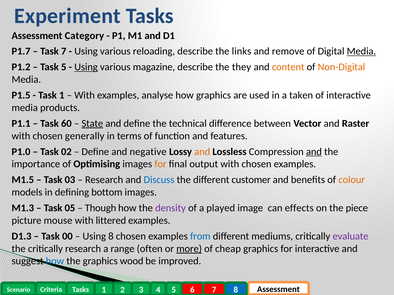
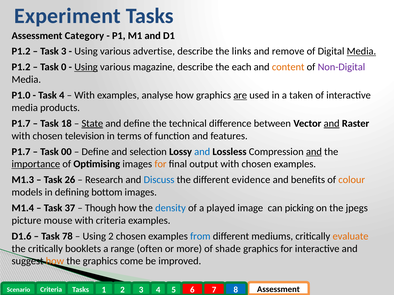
P1.7 at (21, 51): P1.7 -> P1.2
Task 7: 7 -> 3
reloading: reloading -> advertise
Task 5: 5 -> 0
they: they -> each
Non-Digital colour: orange -> purple
P1.5: P1.5 -> P1.0
Task 1: 1 -> 4
are underline: none -> present
P1.1 at (21, 124): P1.1 -> P1.7
60: 60 -> 18
and at (332, 124) underline: none -> present
generally: generally -> television
P1.0 at (21, 152): P1.0 -> P1.7
02: 02 -> 00
negative: negative -> selection
and at (202, 152) colour: orange -> blue
importance underline: none -> present
M1.5: M1.5 -> M1.3
03: 03 -> 26
customer: customer -> evidence
M1.3: M1.3 -> M1.4
05: 05 -> 37
density colour: purple -> blue
effects: effects -> picking
piece: piece -> jpegs
with littered: littered -> criteria
D1.3: D1.3 -> D1.6
00: 00 -> 78
Using 8: 8 -> 2
evaluate colour: purple -> orange
critically research: research -> booklets
more underline: present -> none
cheap: cheap -> shade
how at (55, 261) colour: blue -> orange
wood: wood -> come
